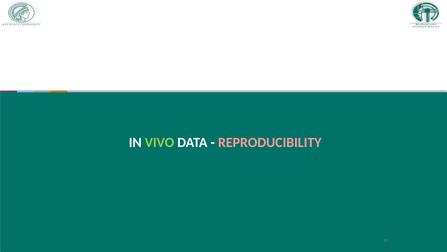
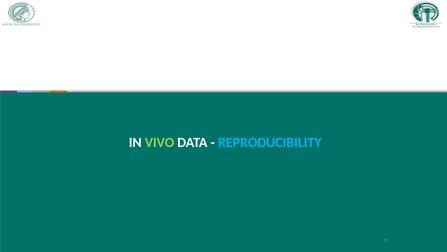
REPRODUCIBILITY colour: pink -> light blue
